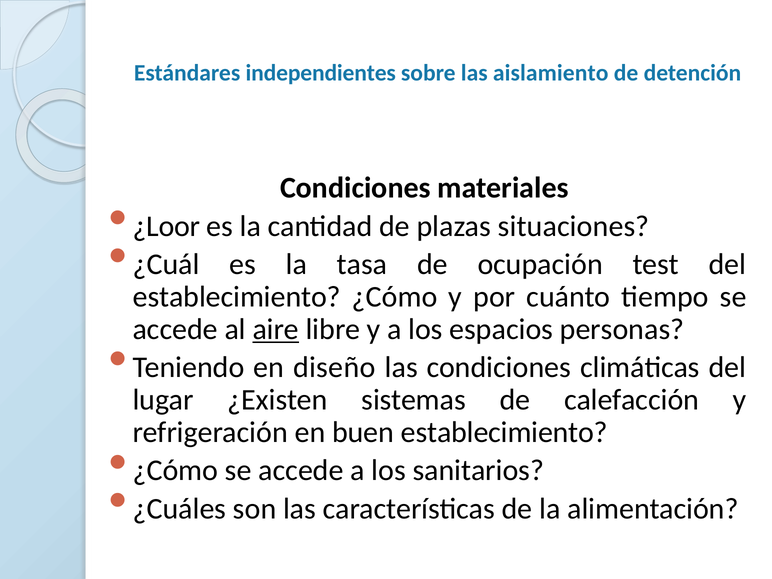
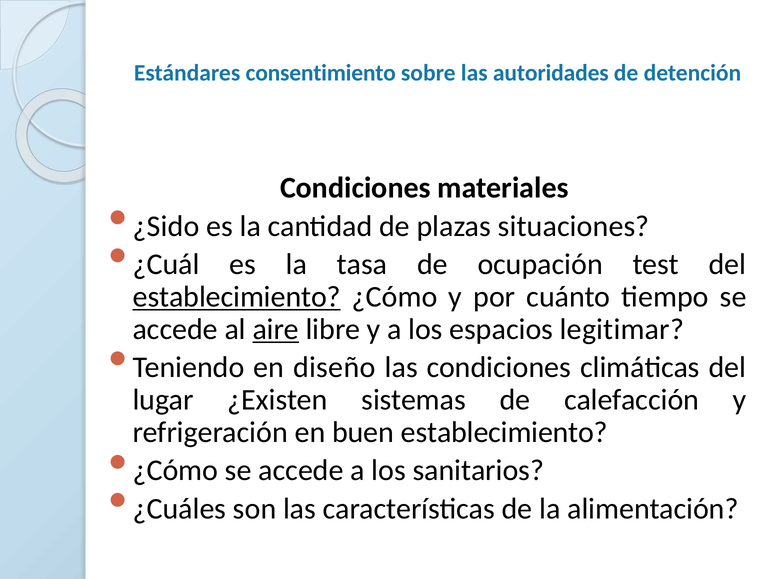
independientes: independientes -> consentimiento
aislamiento: aislamiento -> autoridades
¿Loor: ¿Loor -> ¿Sido
establecimiento at (237, 297) underline: none -> present
personas: personas -> legitimar
